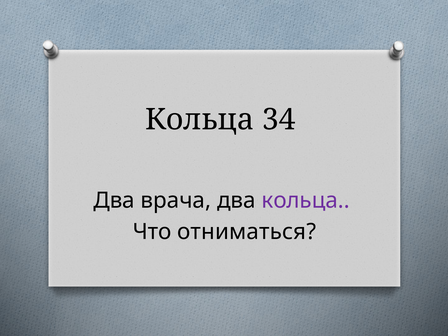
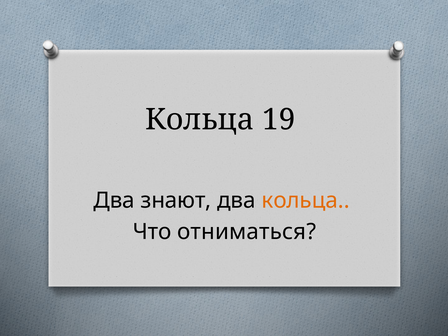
34: 34 -> 19
врача: врача -> знают
кольца at (306, 200) colour: purple -> orange
